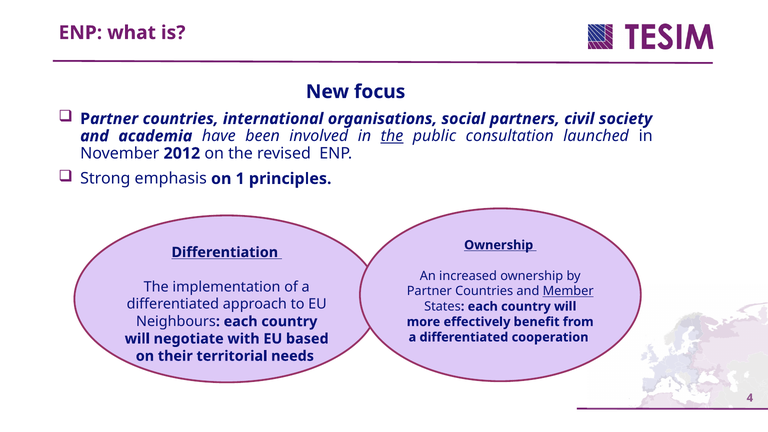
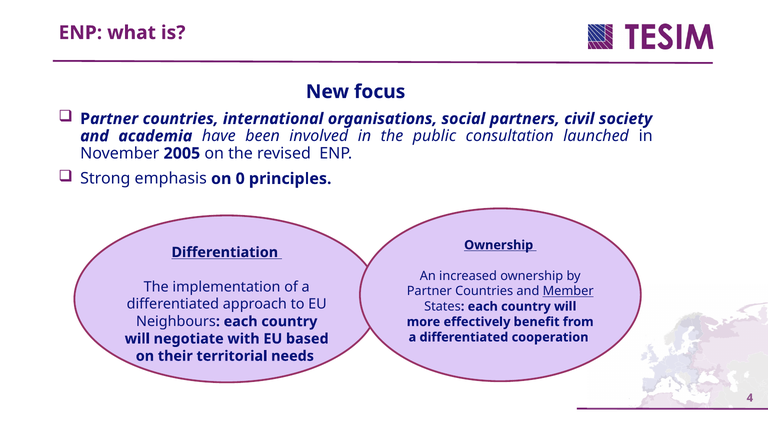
the at (392, 136) underline: present -> none
2012: 2012 -> 2005
1: 1 -> 0
